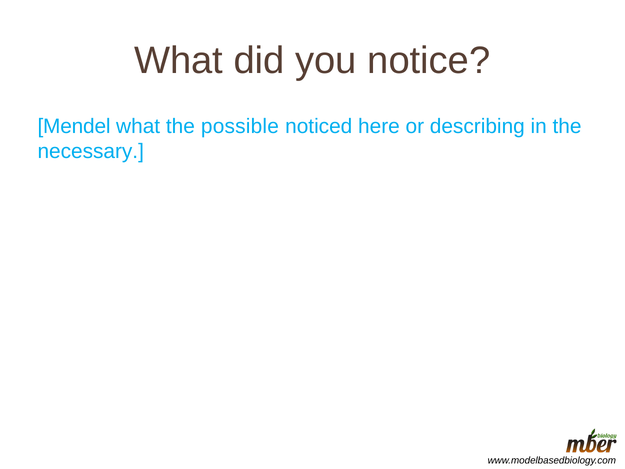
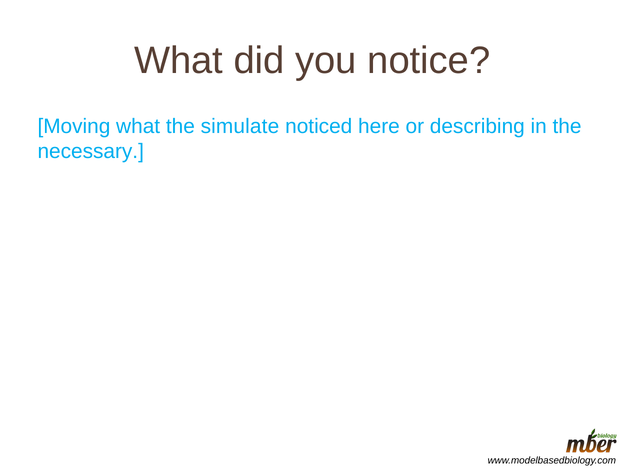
Mendel: Mendel -> Moving
possible: possible -> simulate
